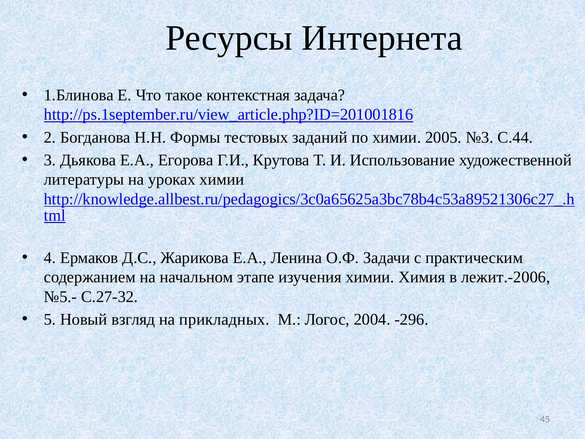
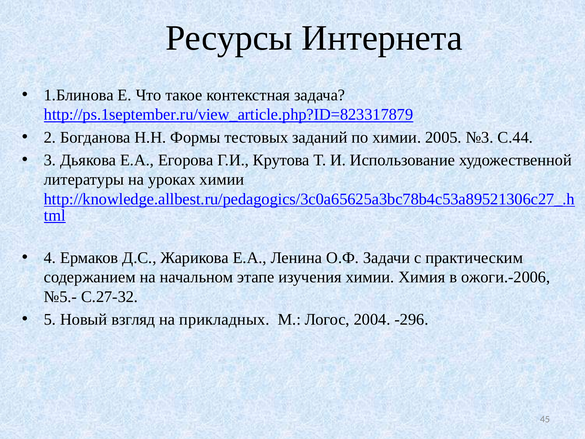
http://ps.1september.ru/view_article.php?ID=201001816: http://ps.1september.ru/view_article.php?ID=201001816 -> http://ps.1september.ru/view_article.php?ID=823317879
лежит.-2006: лежит.-2006 -> ожоги.-2006
